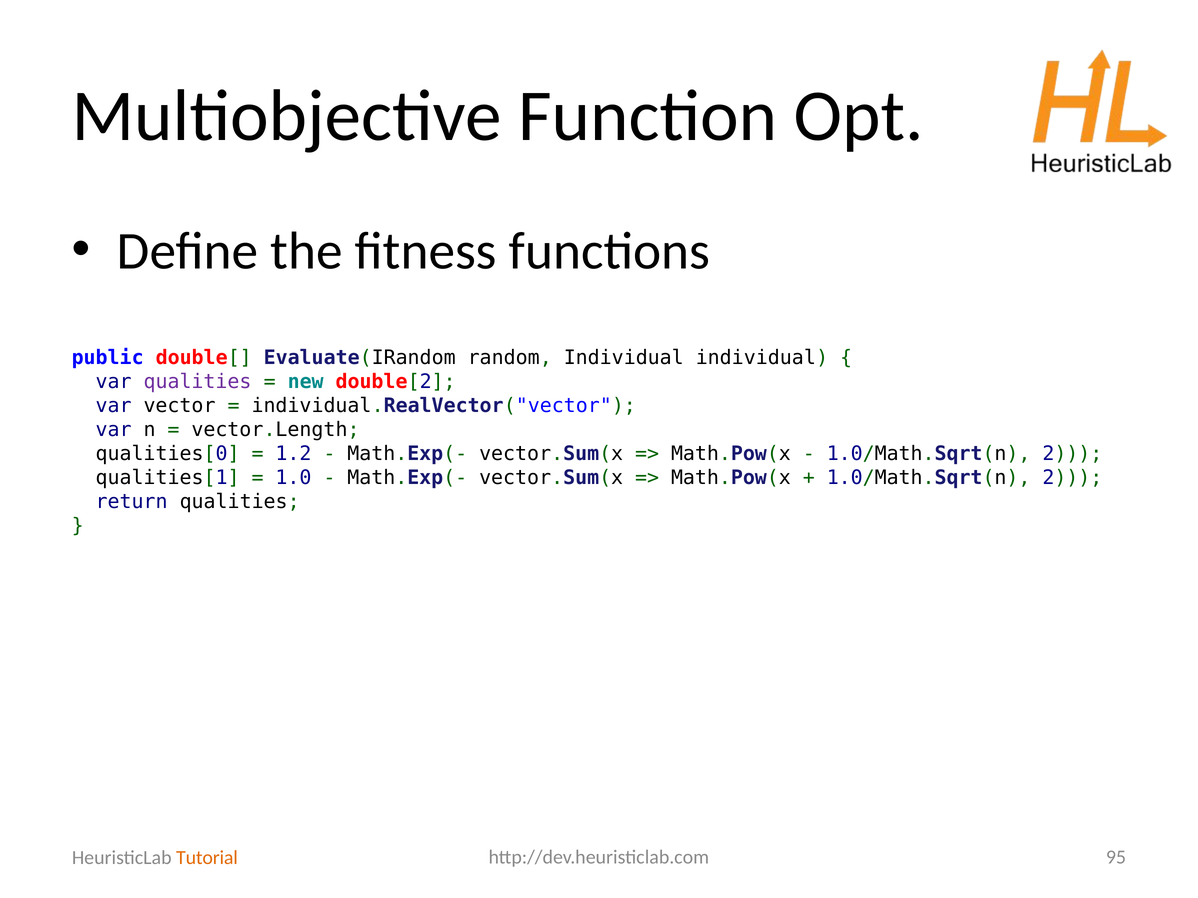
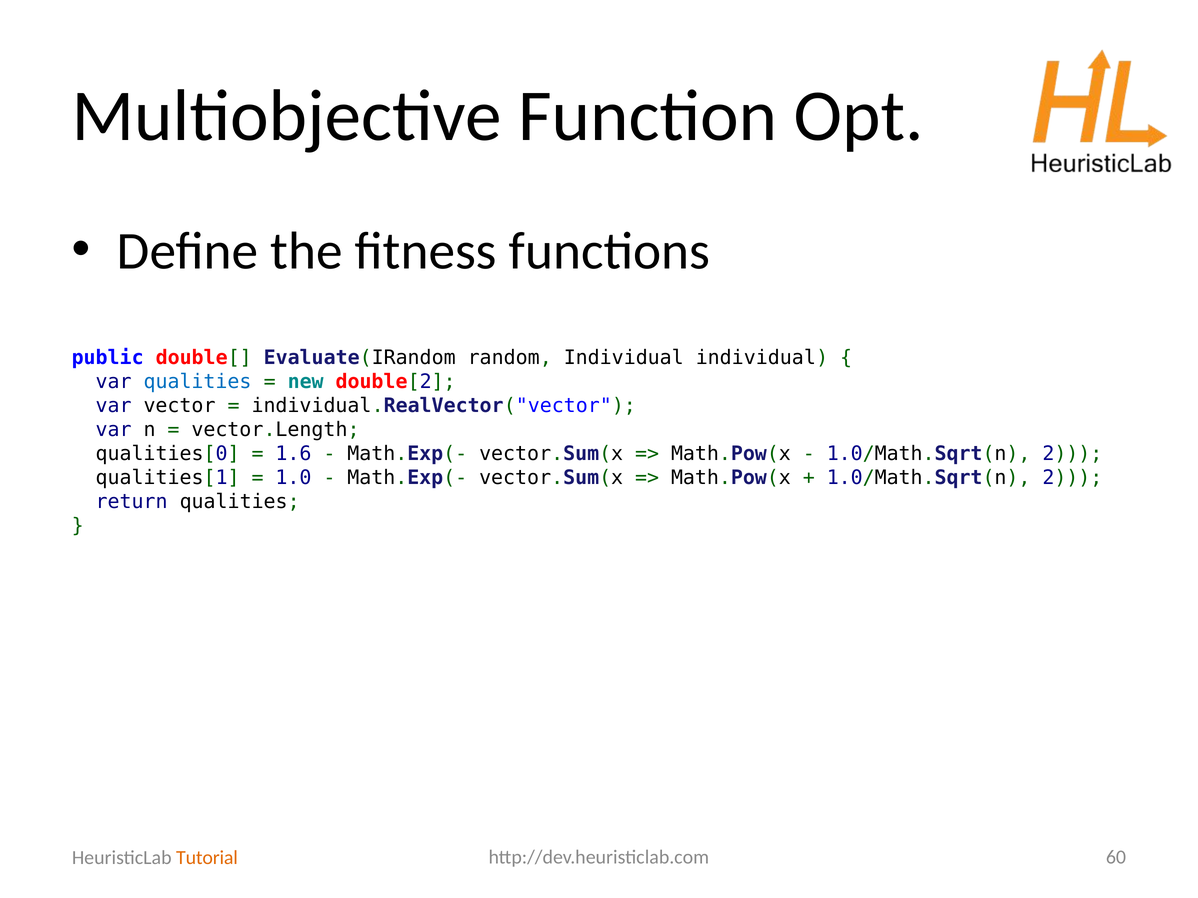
qualities at (198, 382) colour: purple -> blue
1.2: 1.2 -> 1.6
95: 95 -> 60
